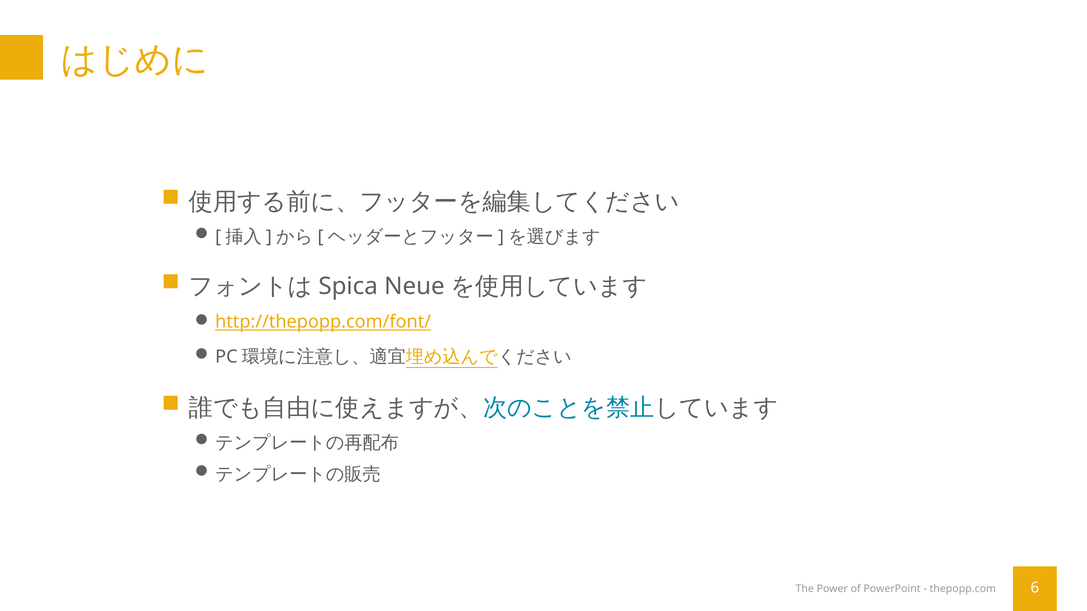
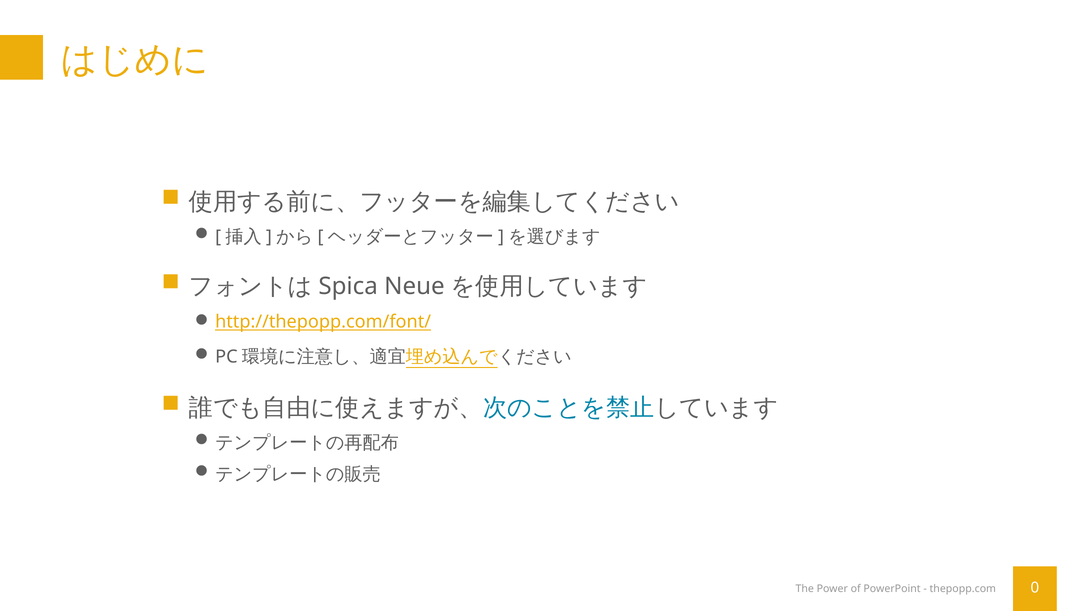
6: 6 -> 0
